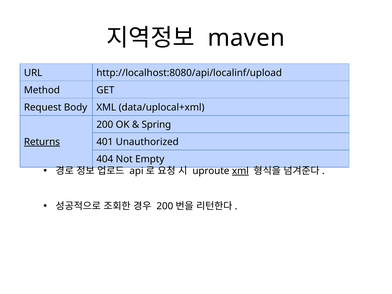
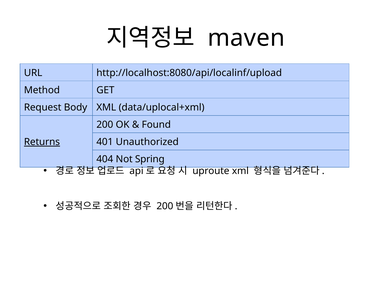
Spring: Spring -> Found
Empty: Empty -> Spring
xml at (240, 171) underline: present -> none
